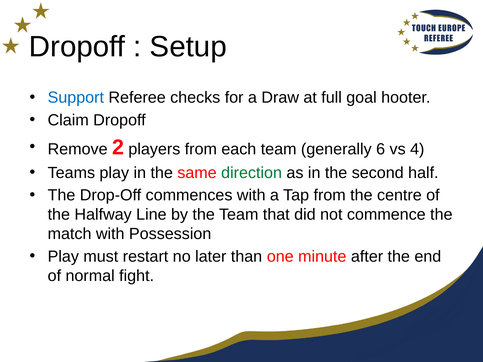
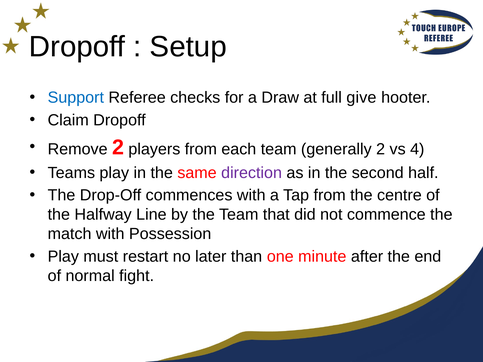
goal: goal -> give
generally 6: 6 -> 2
direction colour: green -> purple
